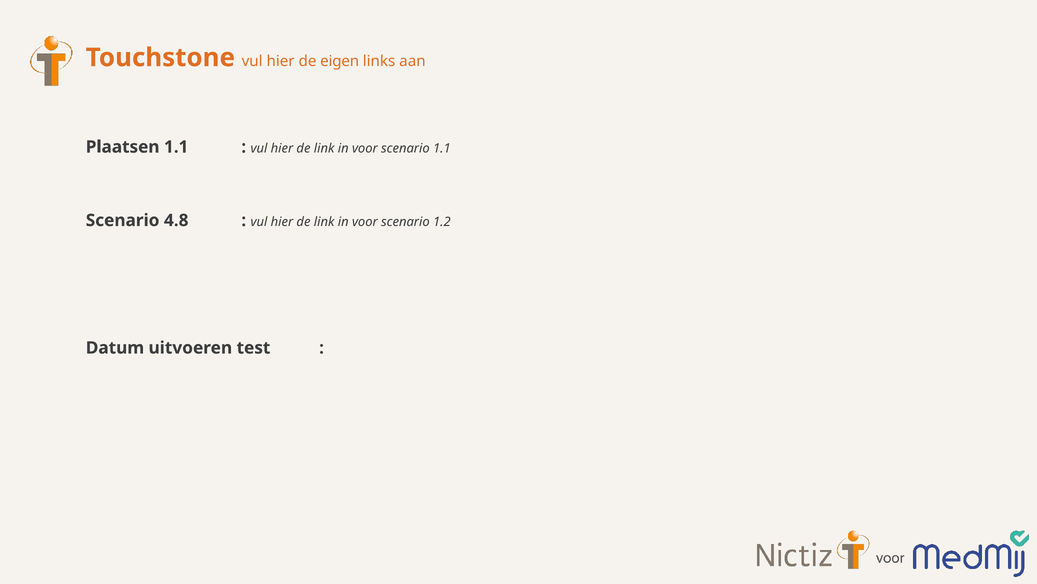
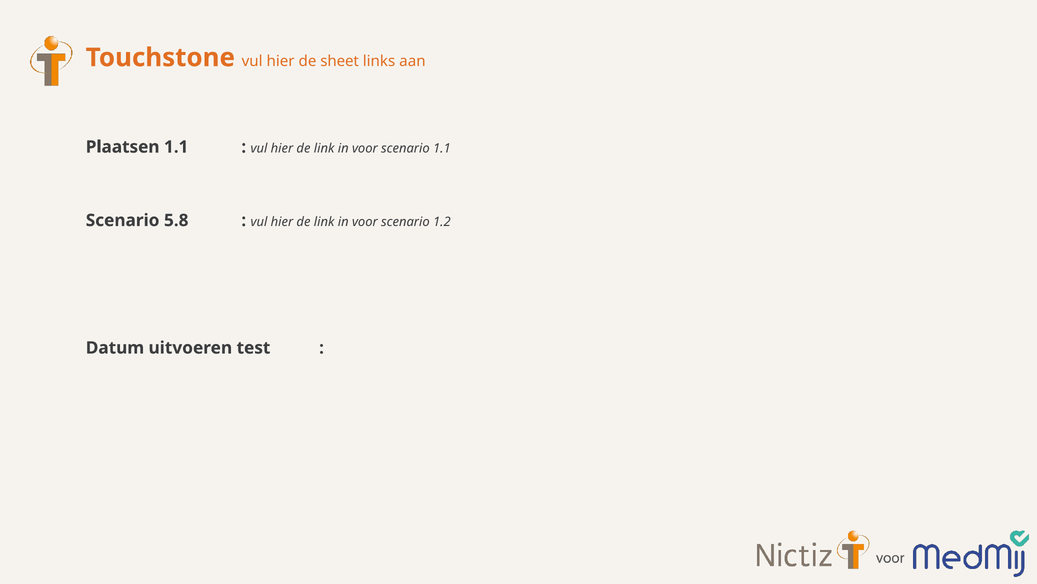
eigen: eigen -> sheet
4.8: 4.8 -> 5.8
